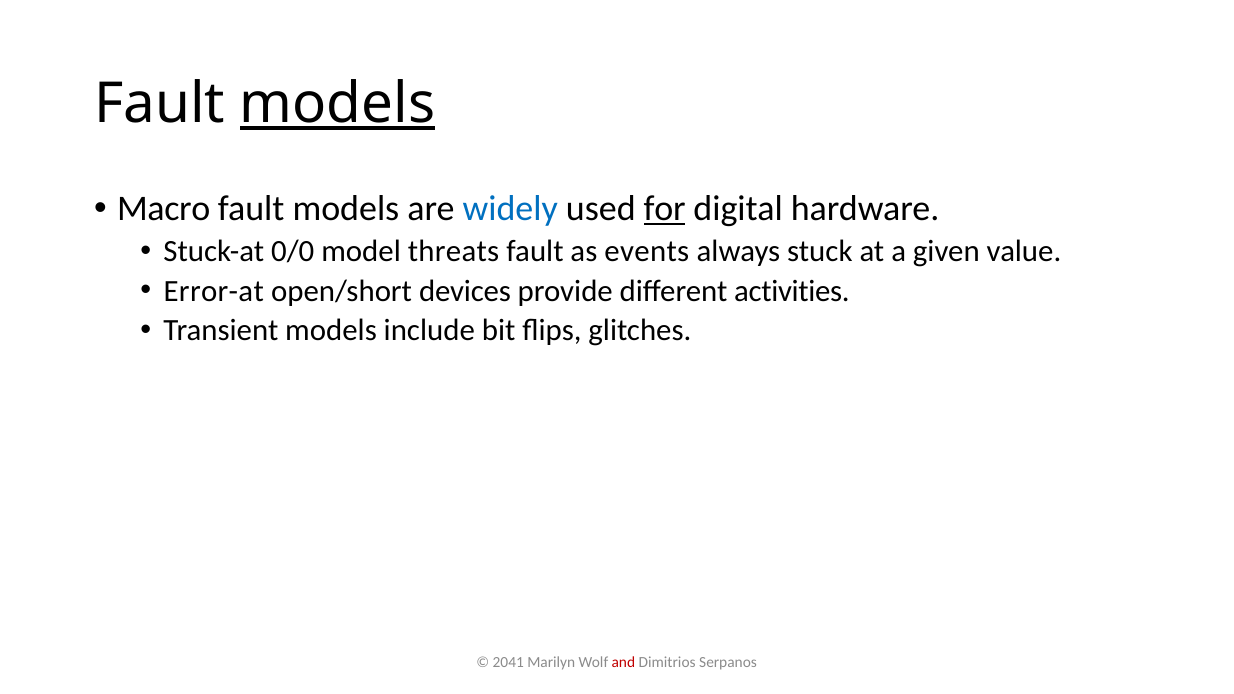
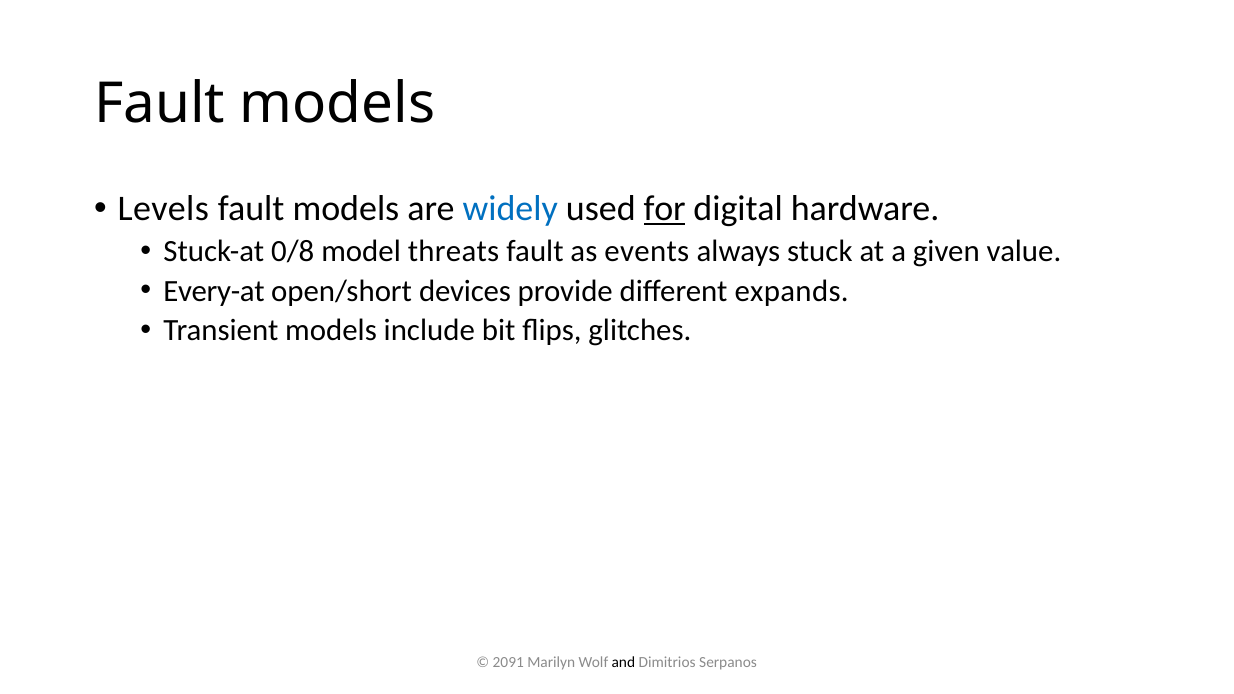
models at (337, 104) underline: present -> none
Macro: Macro -> Levels
0/0: 0/0 -> 0/8
Error-at: Error-at -> Every-at
activities: activities -> expands
2041: 2041 -> 2091
and colour: red -> black
